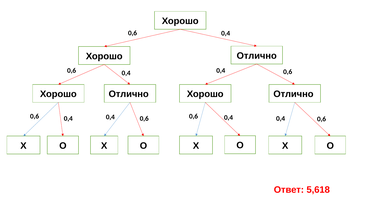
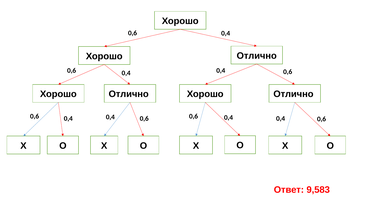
5,618: 5,618 -> 9,583
